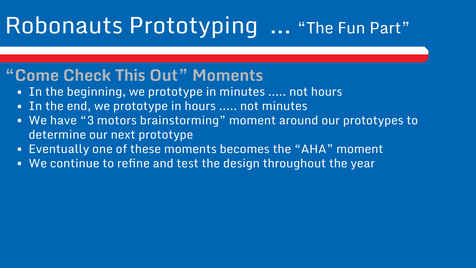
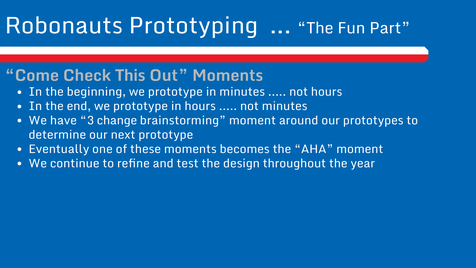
motors: motors -> change
